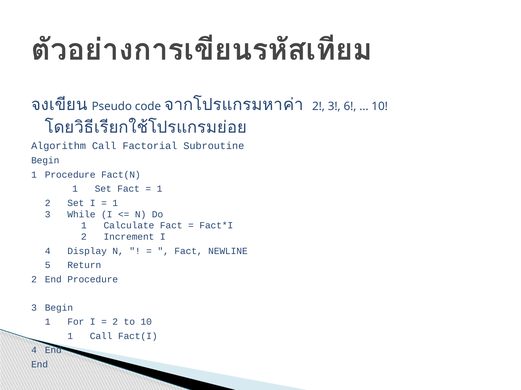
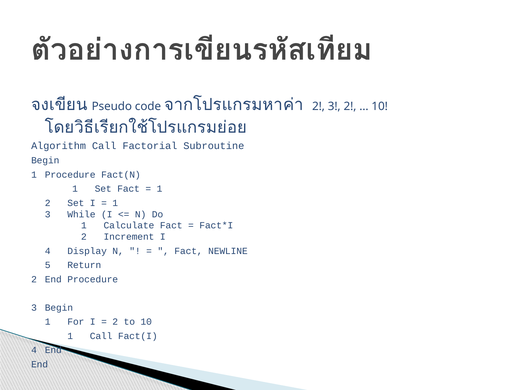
3 6: 6 -> 2
